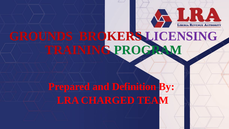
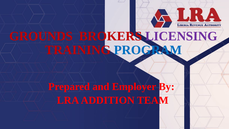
PROGRAM colour: green -> blue
Definition: Definition -> Employer
CHARGED: CHARGED -> ADDITION
